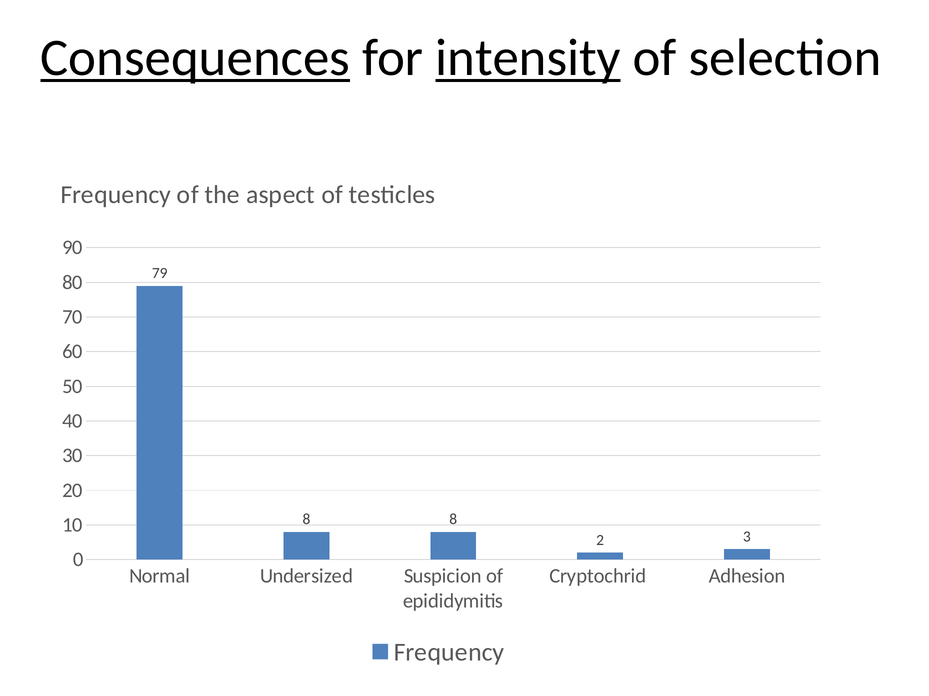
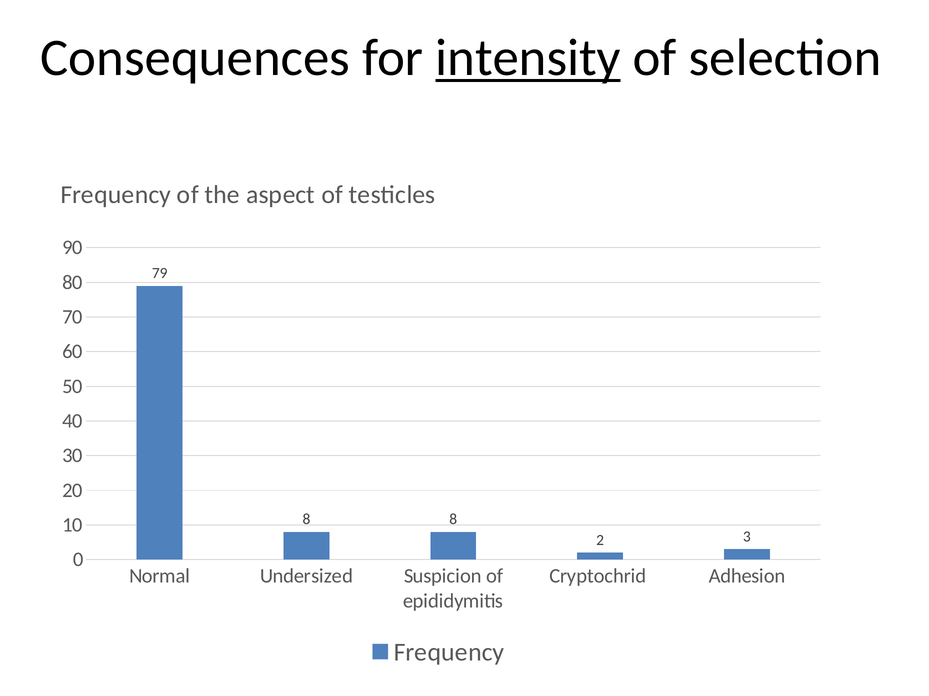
Consequences underline: present -> none
